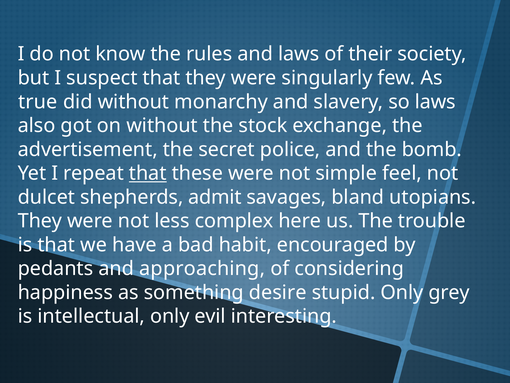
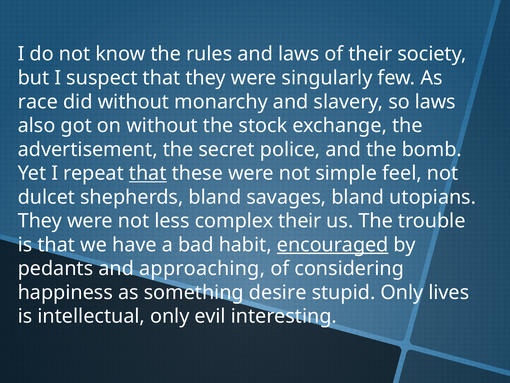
true: true -> race
shepherds admit: admit -> bland
complex here: here -> their
encouraged underline: none -> present
grey: grey -> lives
